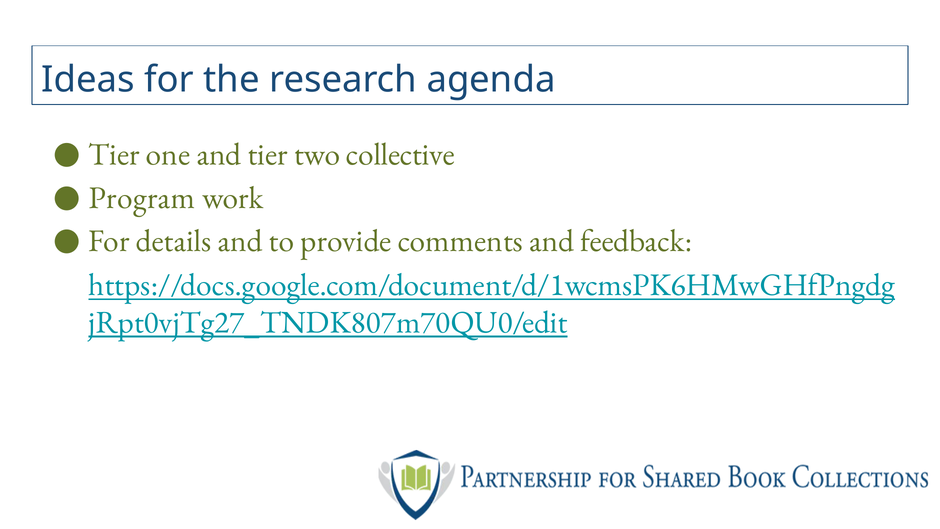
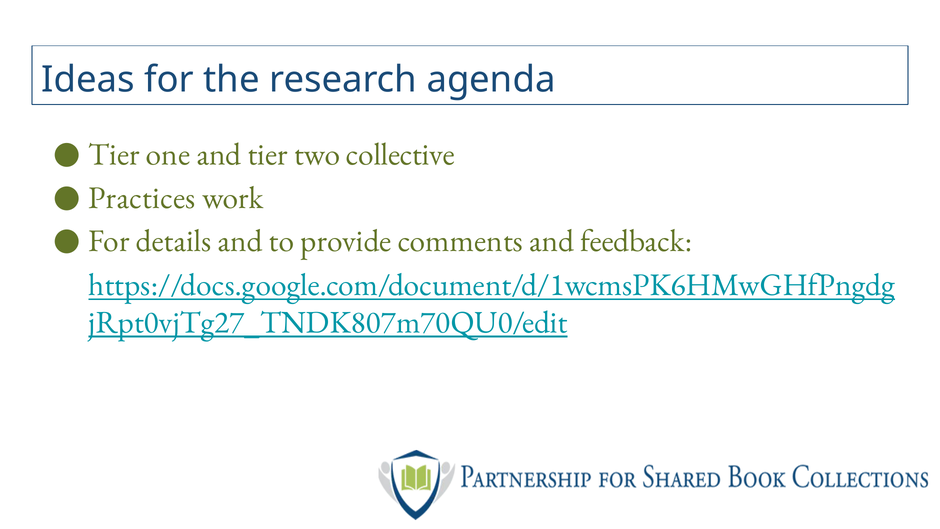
Program: Program -> Practices
